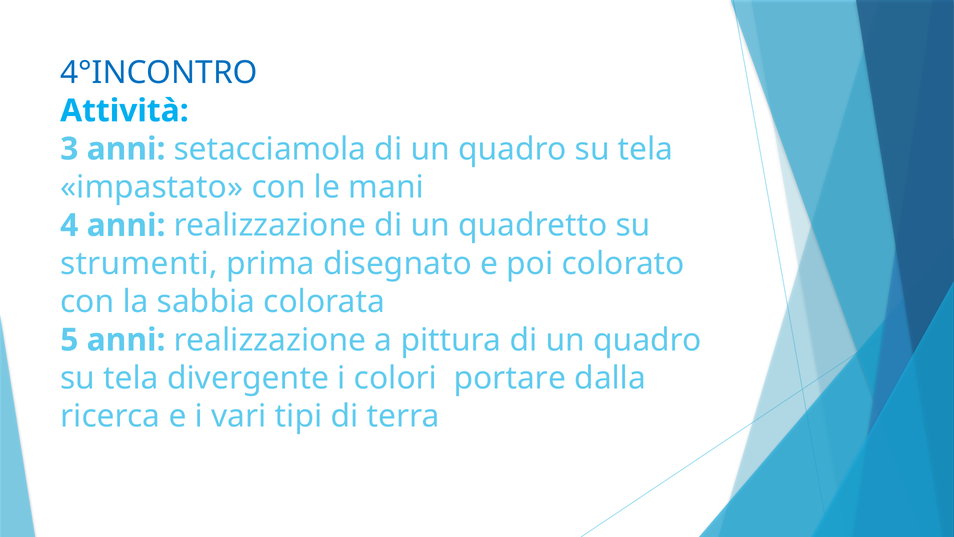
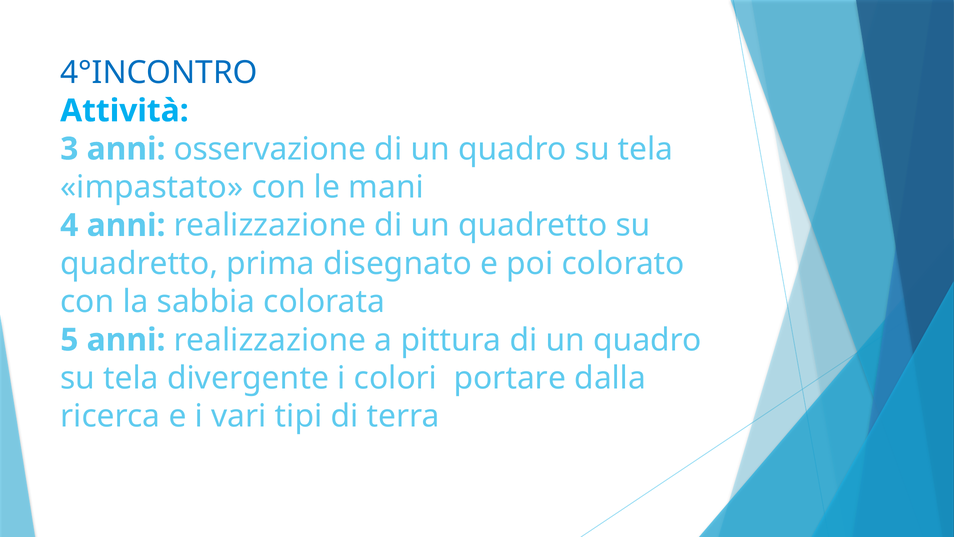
setacciamola: setacciamola -> osservazione
strumenti at (139, 263): strumenti -> quadretto
